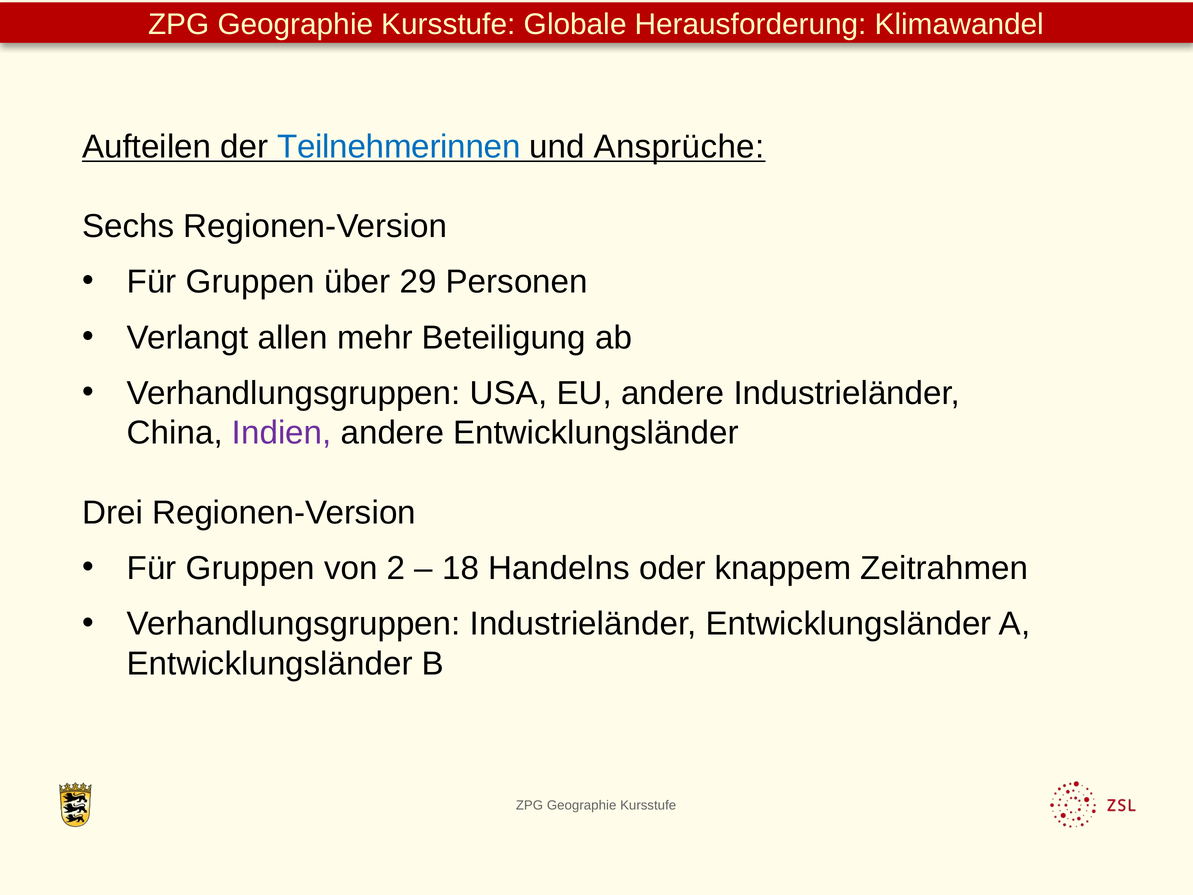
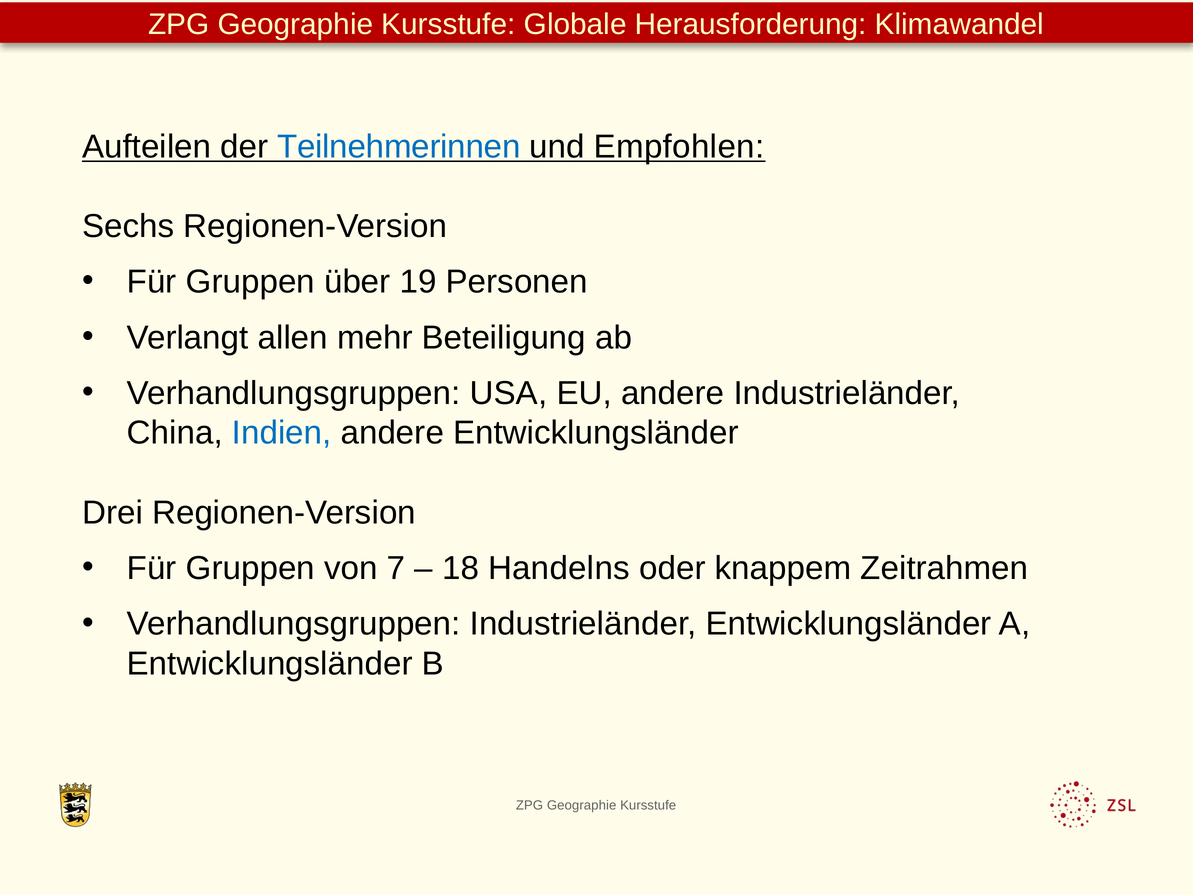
Ansprüche: Ansprüche -> Empfohlen
29: 29 -> 19
Indien colour: purple -> blue
2: 2 -> 7
